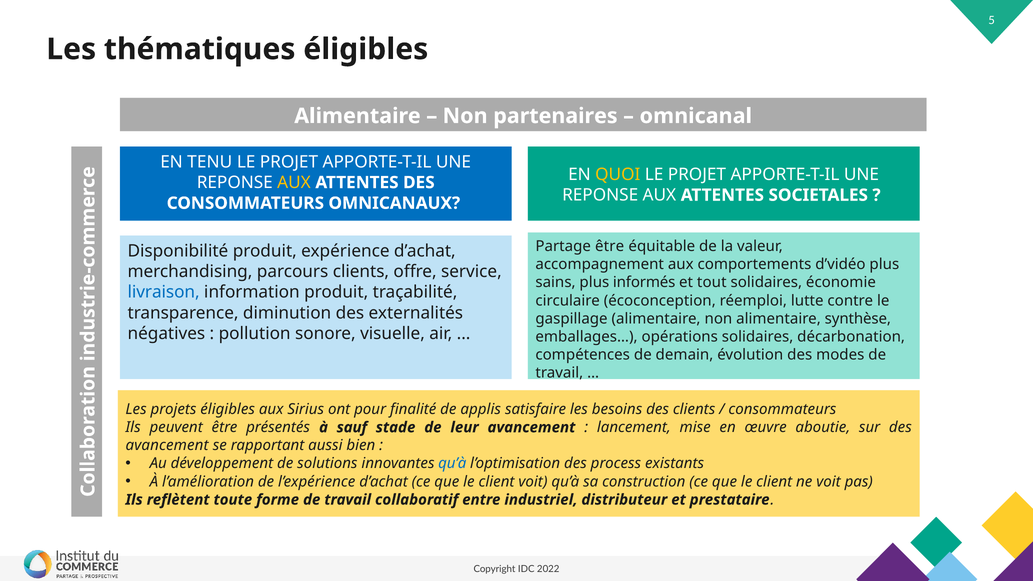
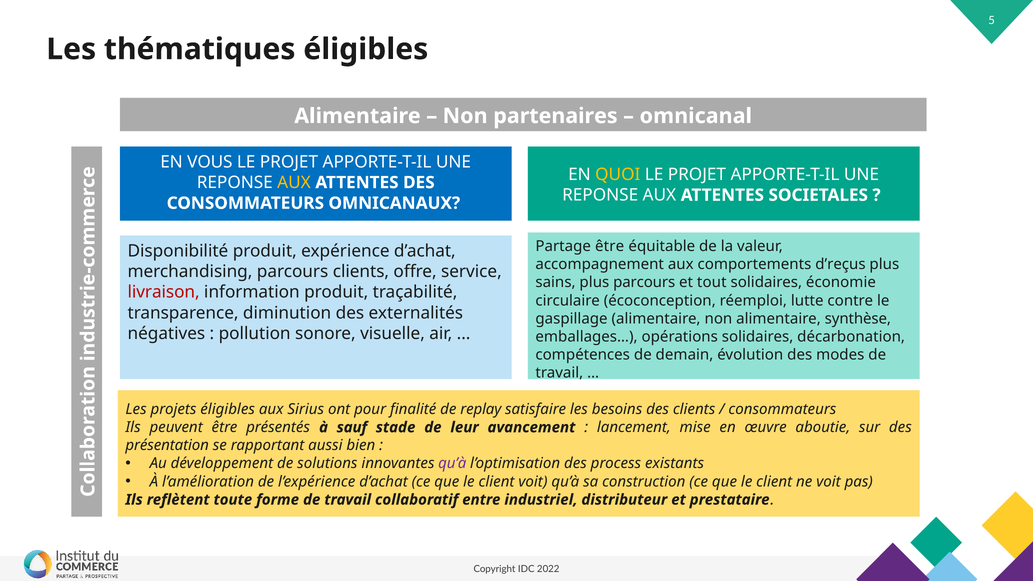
TENU: TENU -> VOUS
d’vidéo: d’vidéo -> d’reçus
plus informés: informés -> parcours
livraison colour: blue -> red
applis: applis -> replay
avancement at (167, 445): avancement -> présentation
qu’à at (452, 464) colour: blue -> purple
